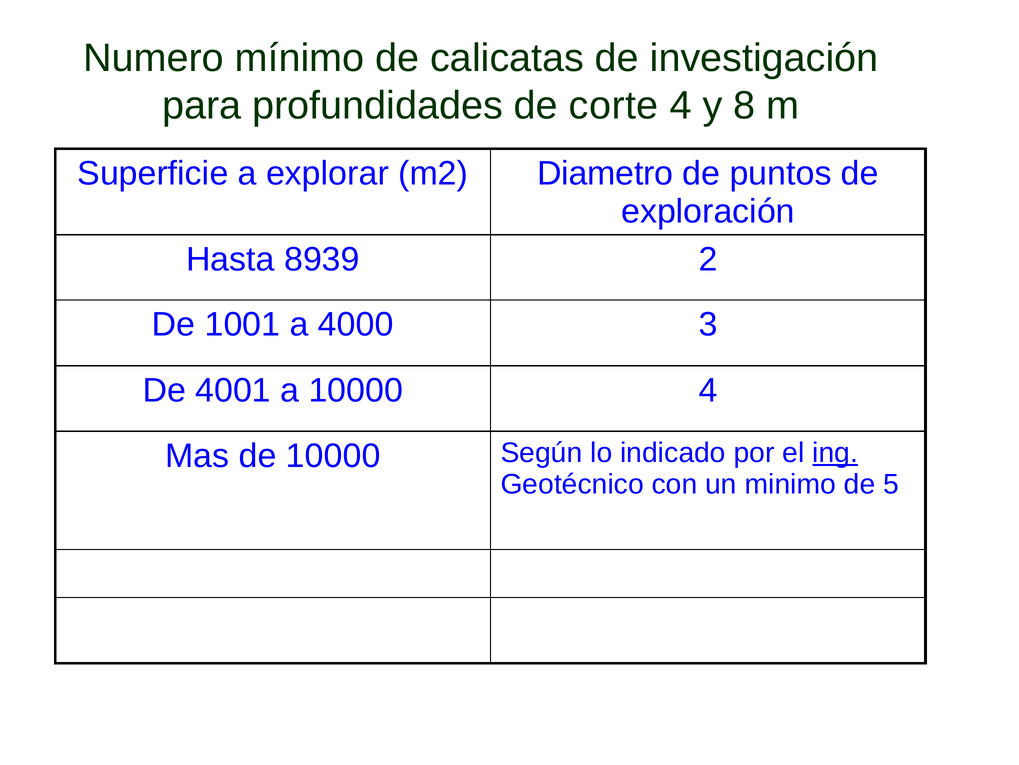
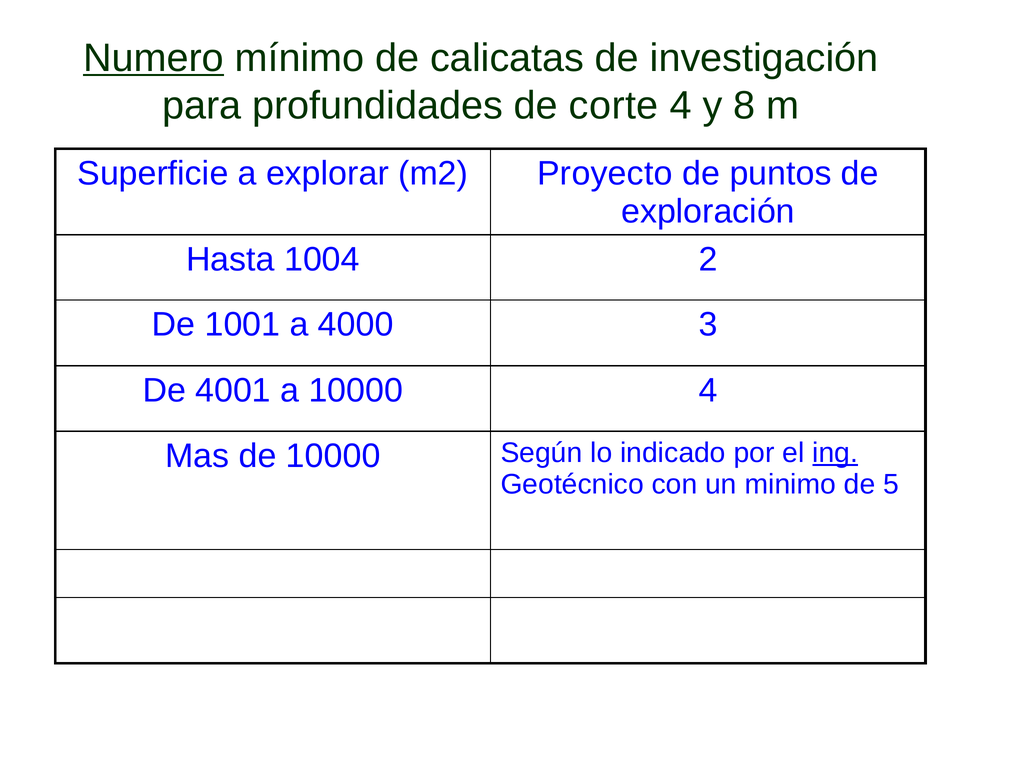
Numero underline: none -> present
Diametro: Diametro -> Proyecto
8939: 8939 -> 1004
